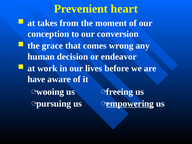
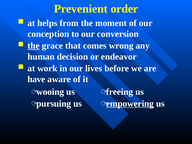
heart: heart -> order
takes: takes -> helps
the at (34, 46) underline: none -> present
